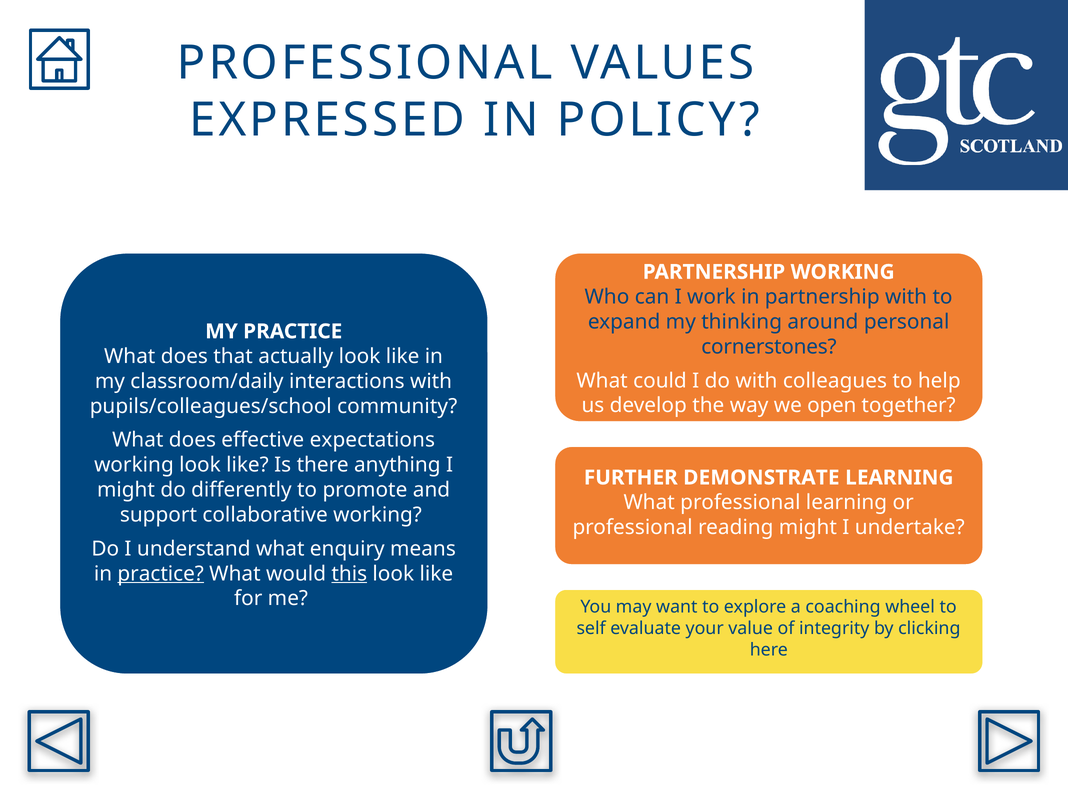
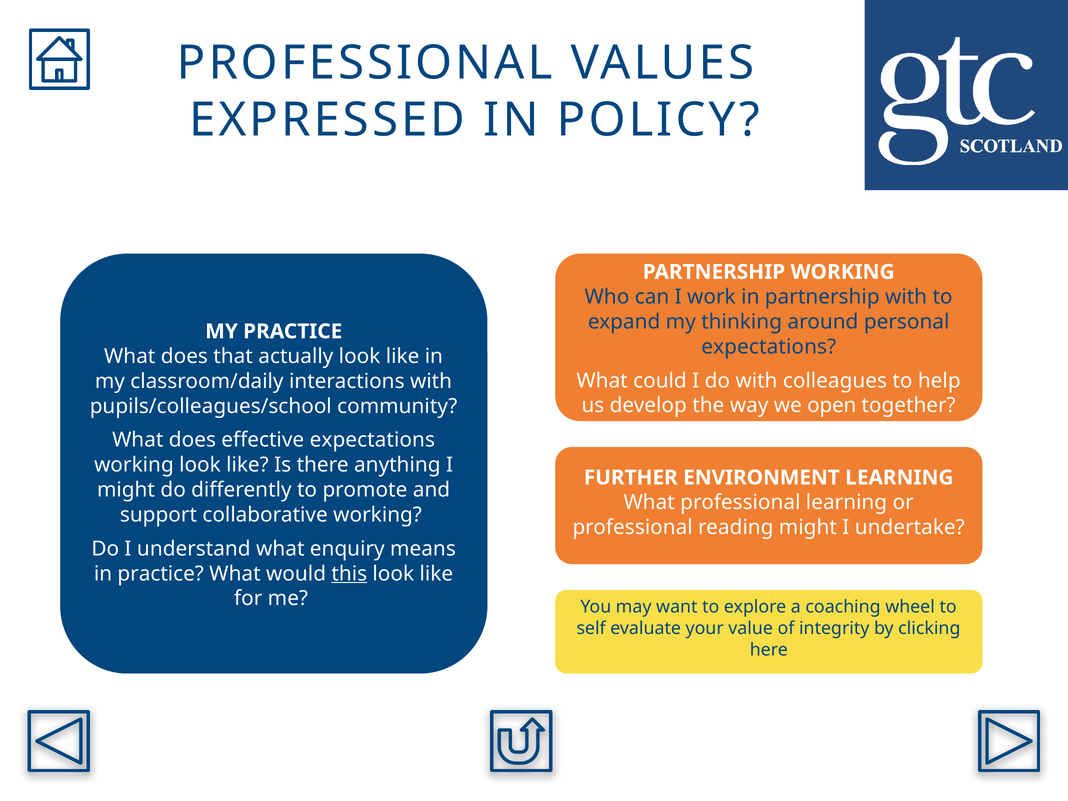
cornerstones at (769, 347): cornerstones -> expectations
DEMONSTRATE: DEMONSTRATE -> ENVIRONMENT
practice at (161, 574) underline: present -> none
